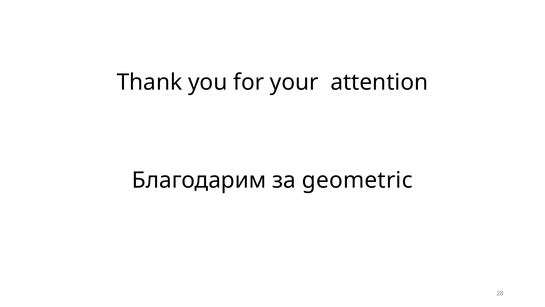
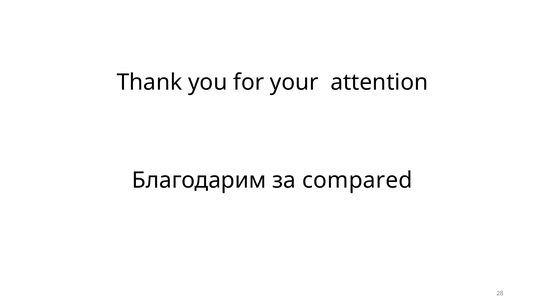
geometric: geometric -> compared
